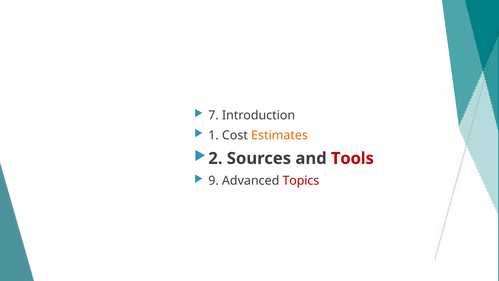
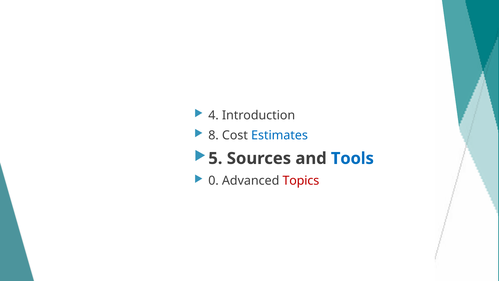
7: 7 -> 4
1: 1 -> 8
Estimates colour: orange -> blue
2: 2 -> 5
Tools colour: red -> blue
9: 9 -> 0
